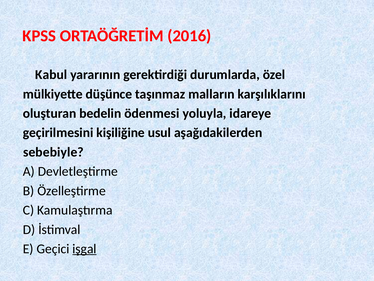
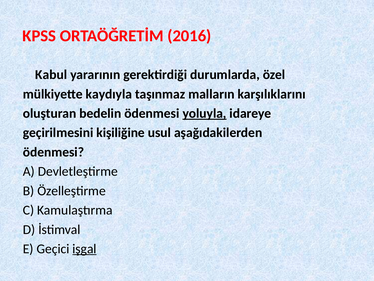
düşünce: düşünce -> kaydıyla
yoluyla underline: none -> present
sebebiyle at (53, 152): sebebiyle -> ödenmesi
